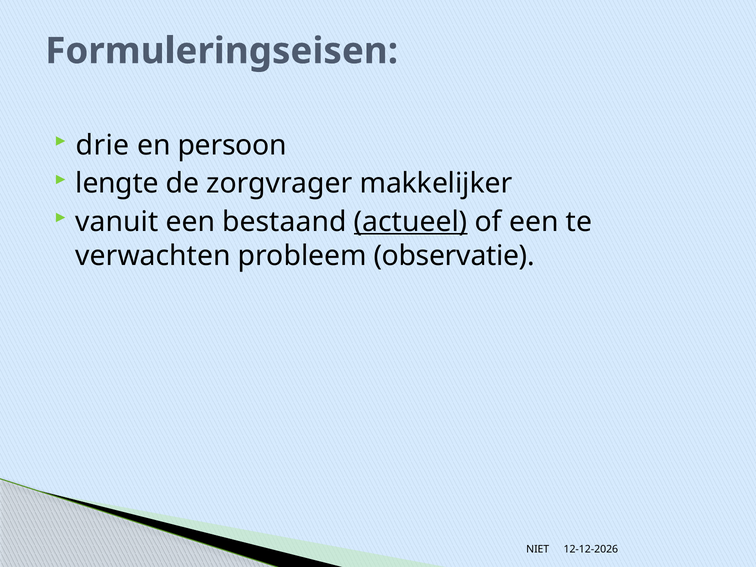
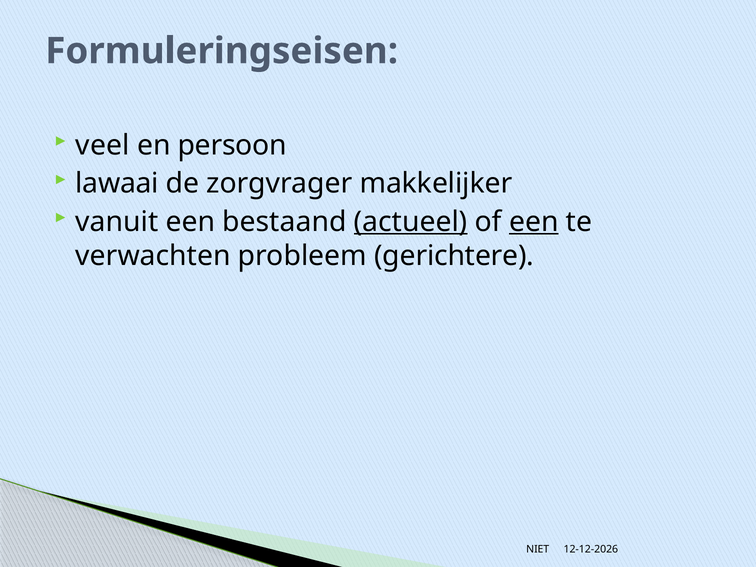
drie: drie -> veel
lengte: lengte -> lawaai
een at (534, 222) underline: none -> present
observatie: observatie -> gerichtere
